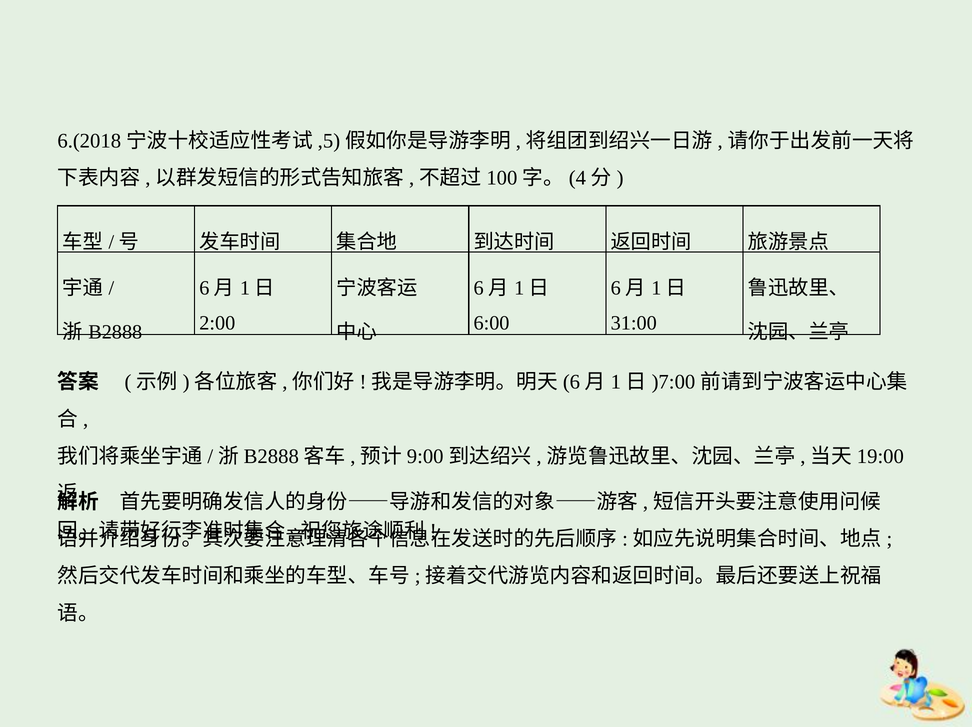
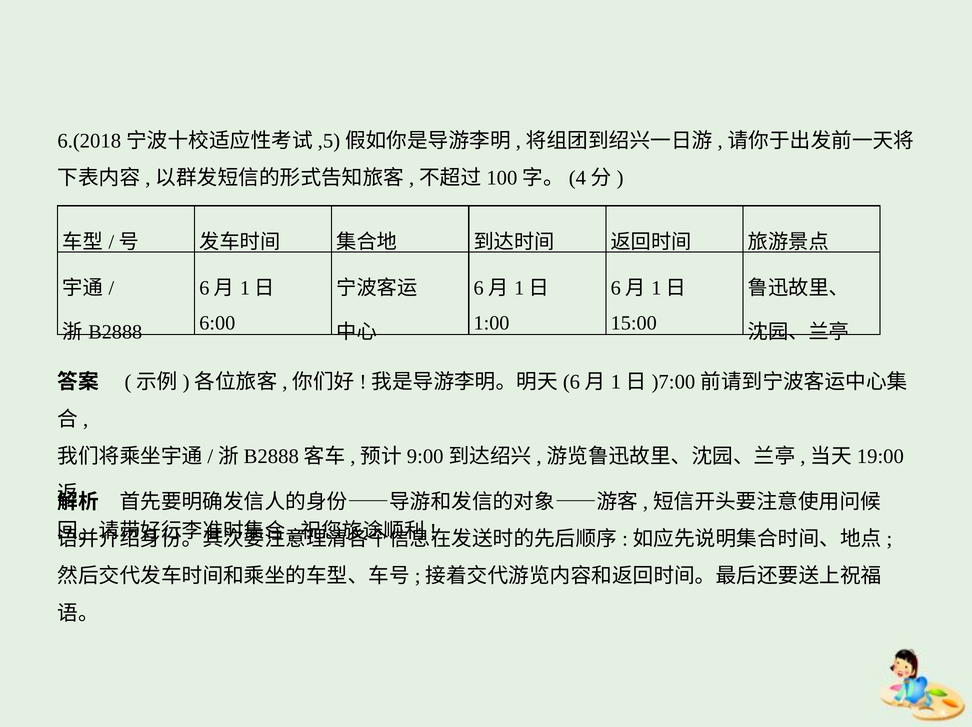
2:00: 2:00 -> 6:00
6:00: 6:00 -> 1:00
31:00: 31:00 -> 15:00
